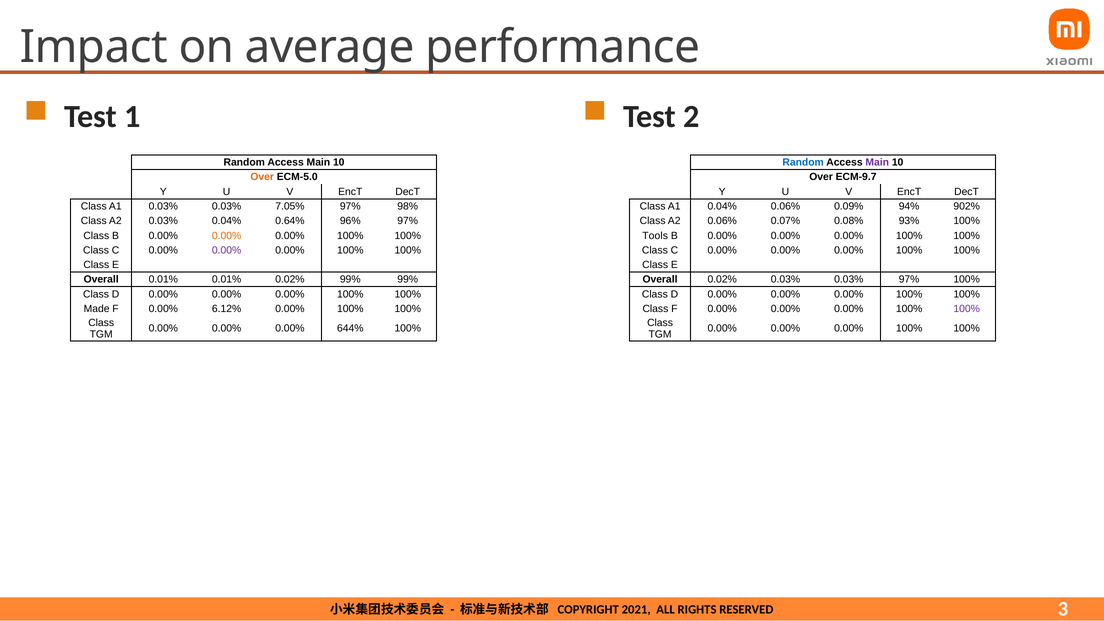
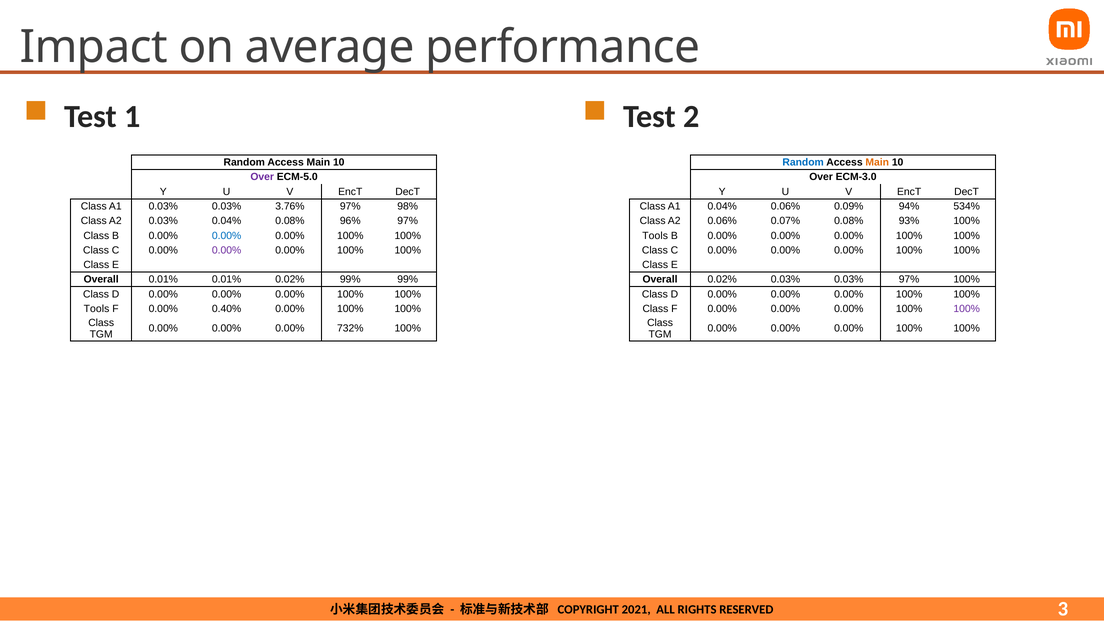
Main at (877, 162) colour: purple -> orange
Over at (262, 177) colour: orange -> purple
ECM-9.7: ECM-9.7 -> ECM-3.0
7.05%: 7.05% -> 3.76%
902%: 902% -> 534%
0.04% 0.64%: 0.64% -> 0.08%
0.00% at (227, 236) colour: orange -> blue
Made at (97, 309): Made -> Tools
6.12%: 6.12% -> 0.40%
644%: 644% -> 732%
